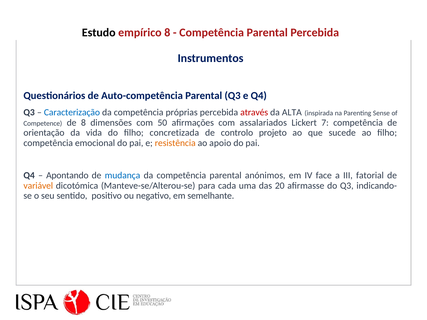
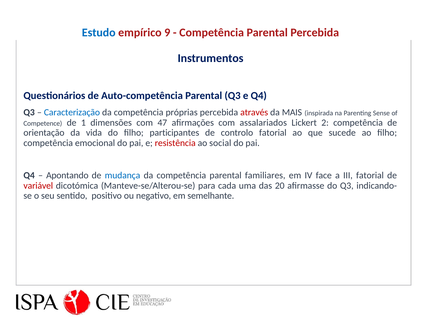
Estudo colour: black -> blue
empírico 8: 8 -> 9
ALTA: ALTA -> MAIS
de 8: 8 -> 1
50: 50 -> 47
7: 7 -> 2
concretizada: concretizada -> participantes
controlo projeto: projeto -> fatorial
resistência colour: orange -> red
apoio: apoio -> social
anónimos: anónimos -> familiares
variável colour: orange -> red
